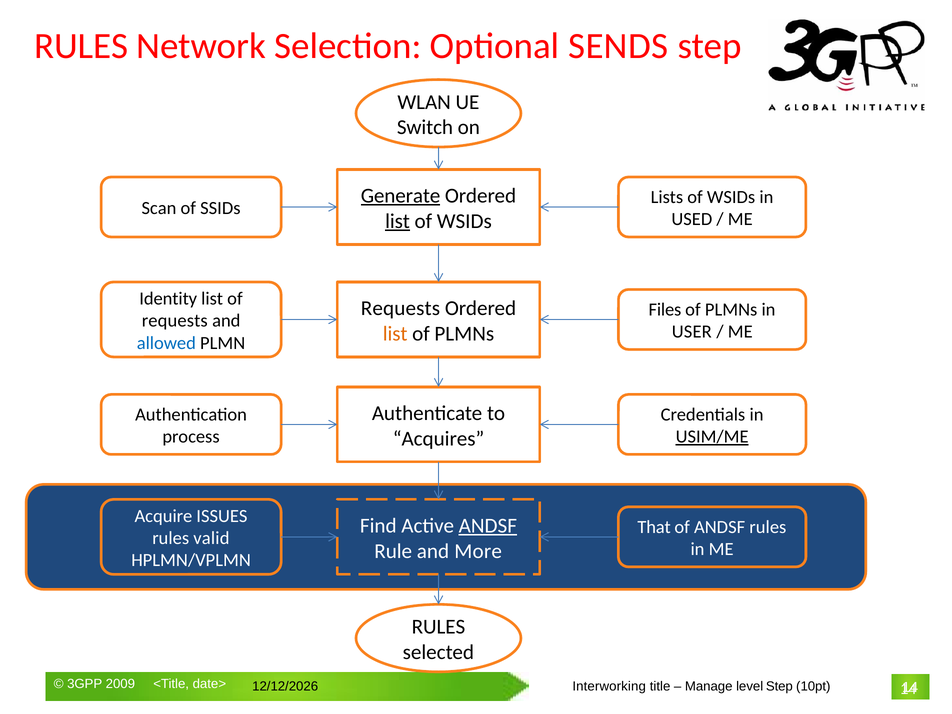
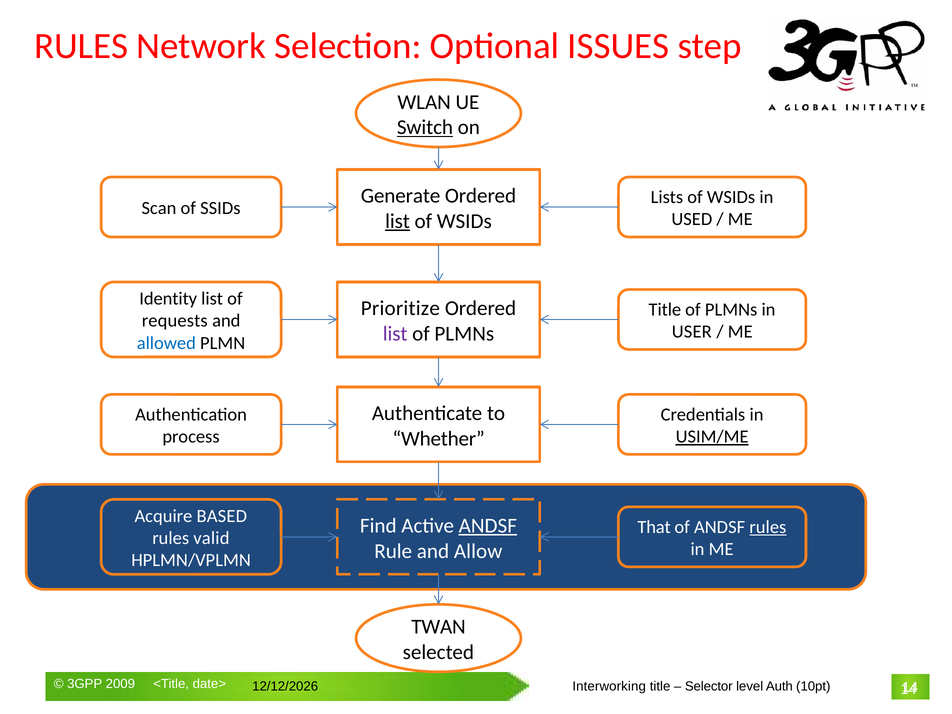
SENDS: SENDS -> ISSUES
Switch underline: none -> present
Generate underline: present -> none
Requests at (400, 308): Requests -> Prioritize
Files at (665, 310): Files -> Title
list at (395, 334) colour: orange -> purple
Acquires: Acquires -> Whether
ISSUES: ISSUES -> BASED
rules at (768, 527) underline: none -> present
More: More -> Allow
RULES at (438, 627): RULES -> TWAN
Manage: Manage -> Selector
level Step: Step -> Auth
